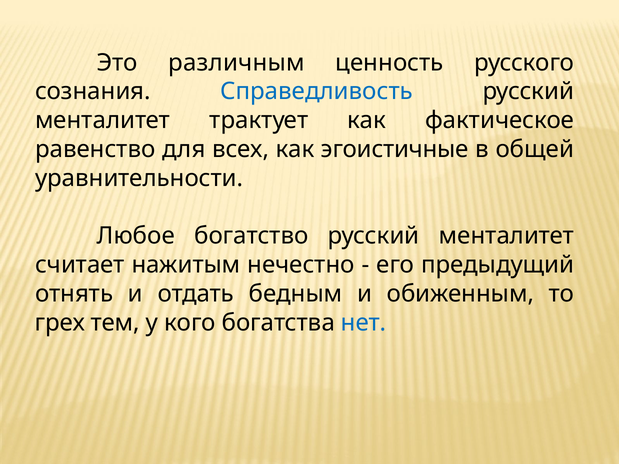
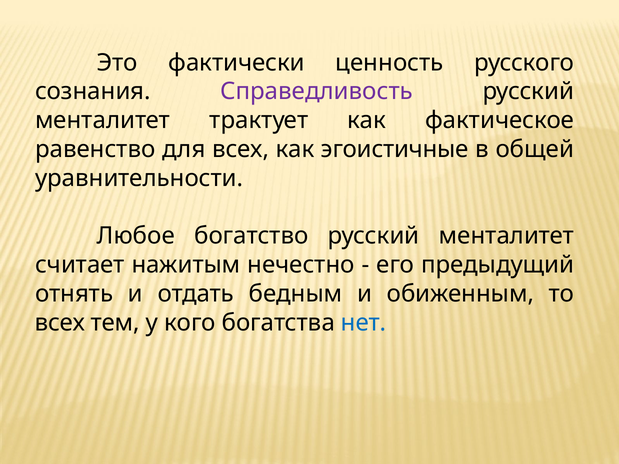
различным: различным -> фактически
Справедливость colour: blue -> purple
грех at (60, 323): грех -> всех
